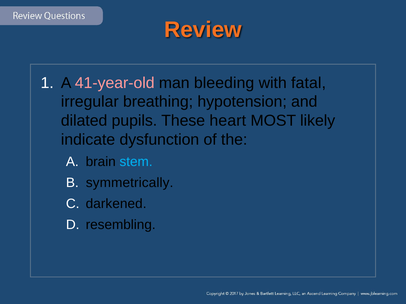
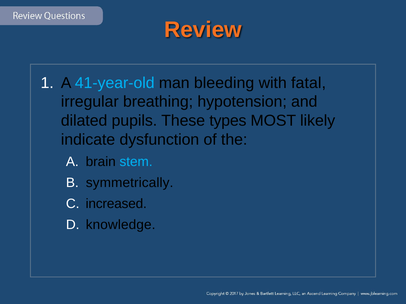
41-year-old colour: pink -> light blue
heart: heart -> types
darkened: darkened -> increased
resembling: resembling -> knowledge
